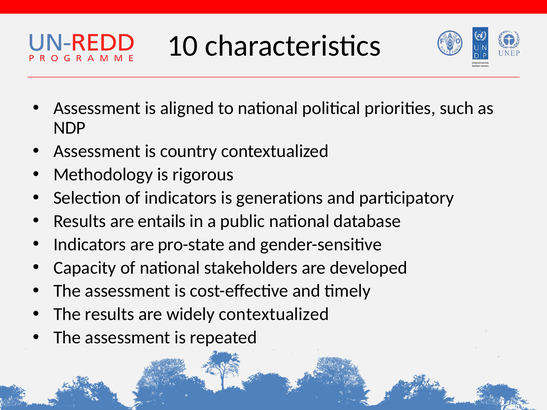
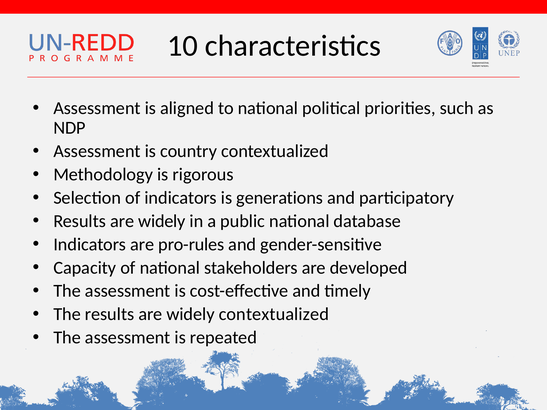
entails at (162, 221): entails -> widely
pro-state: pro-state -> pro-rules
